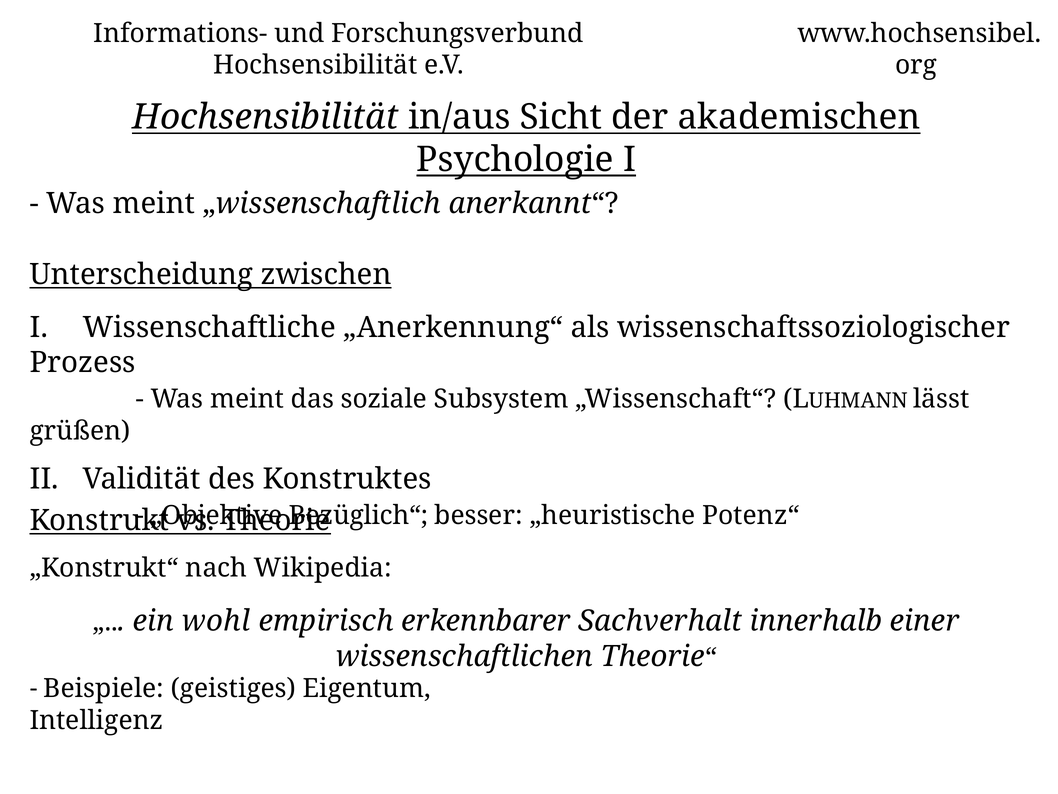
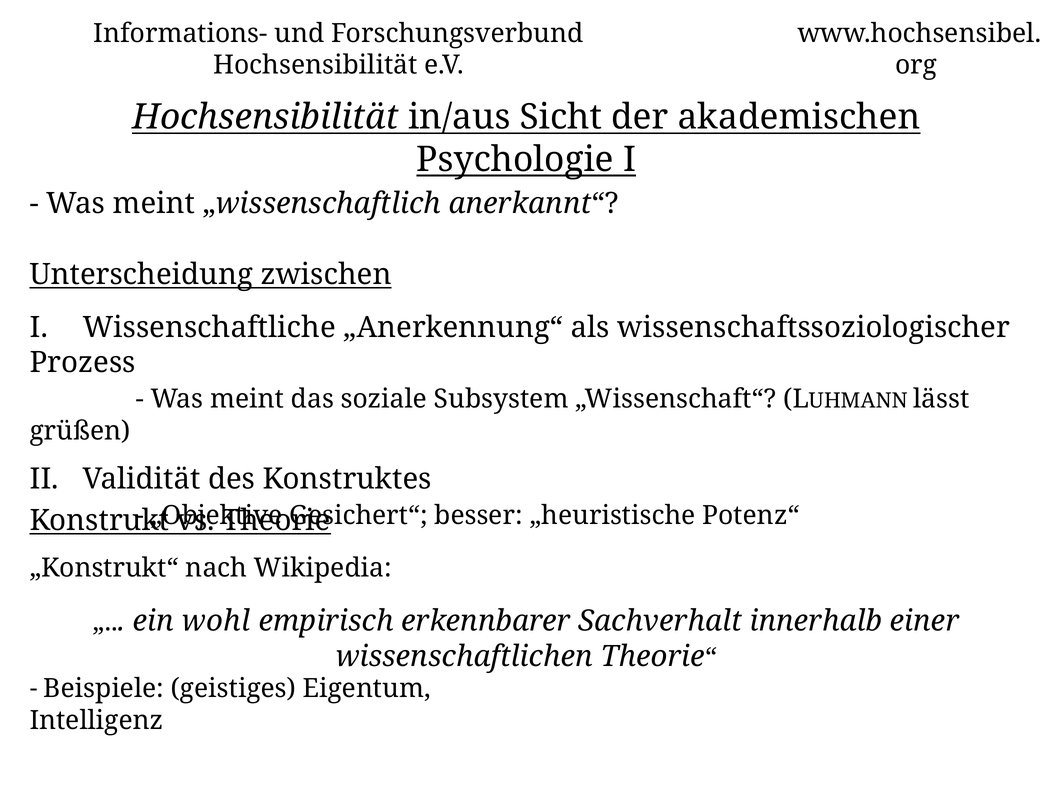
Bezüglich“: Bezüglich“ -> Gesichert“
